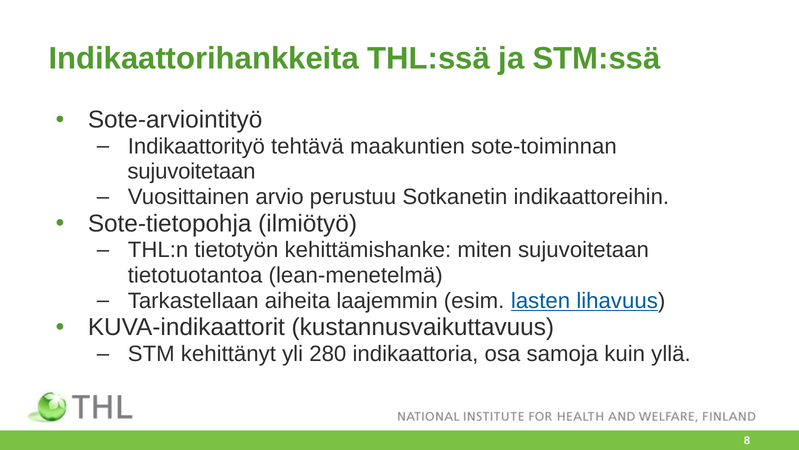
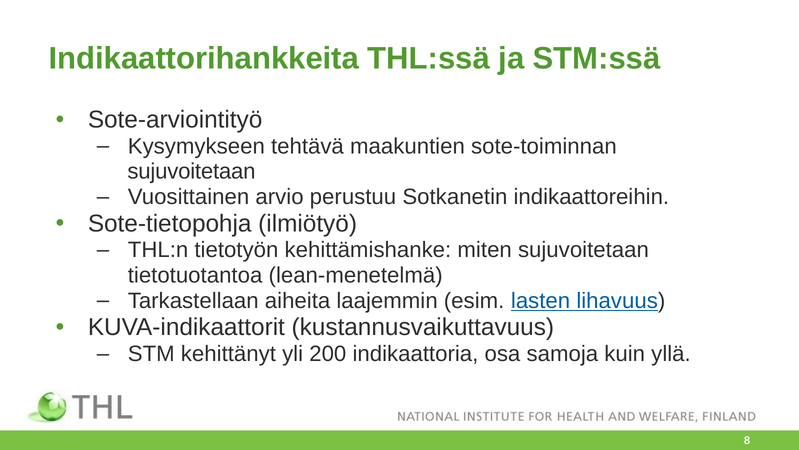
Indikaattorityö: Indikaattorityö -> Kysymykseen
280: 280 -> 200
